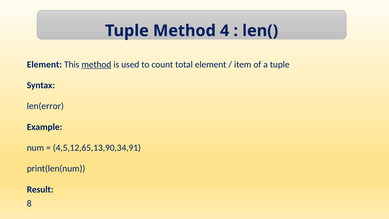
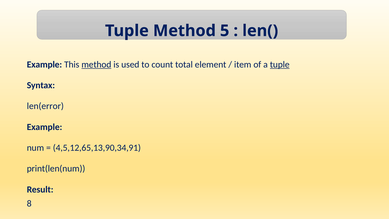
4: 4 -> 5
Element at (44, 64): Element -> Example
tuple at (280, 64) underline: none -> present
